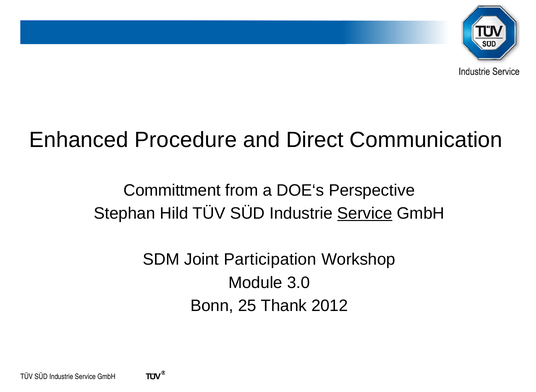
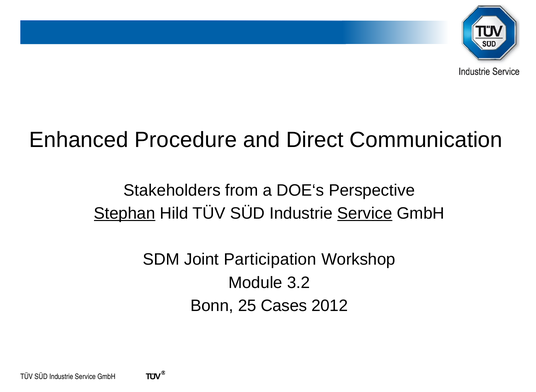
Committment: Committment -> Stakeholders
Stephan underline: none -> present
3.0: 3.0 -> 3.2
Thank: Thank -> Cases
